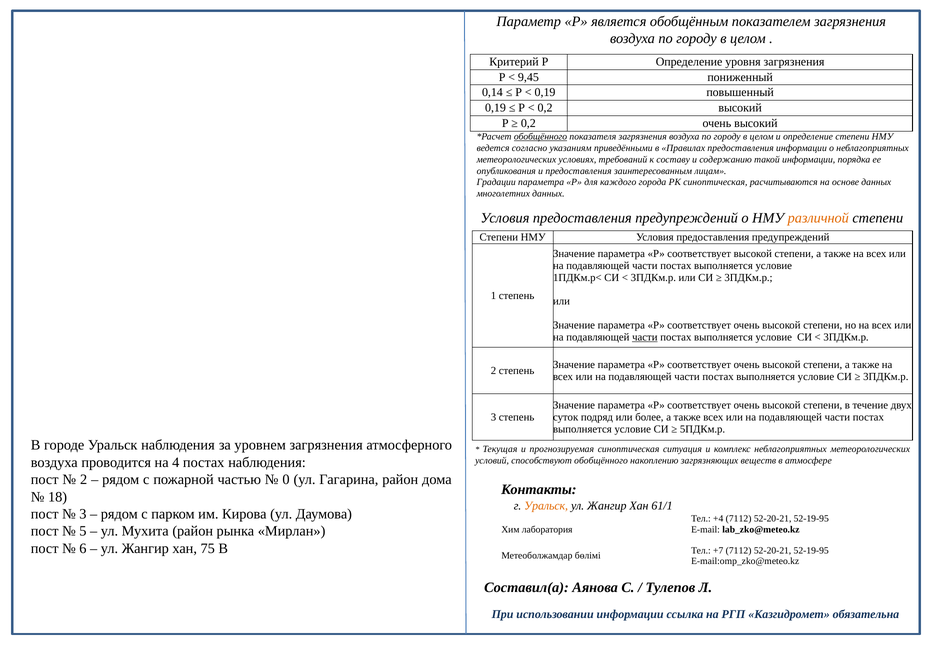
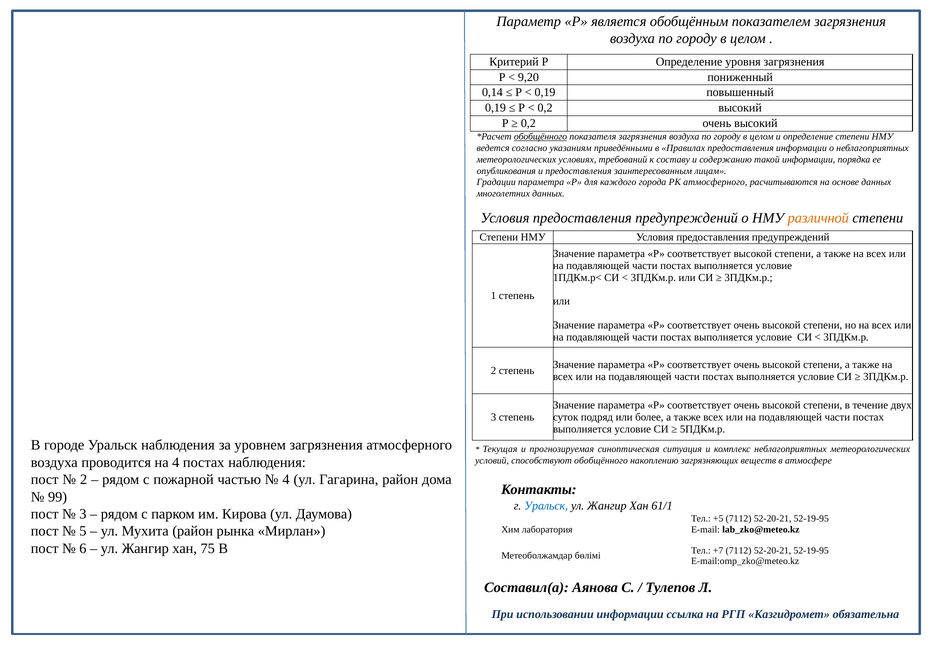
9,45: 9,45 -> 9,20
РК синоптическая: синоптическая -> атмосферного
части at (645, 337) underline: present -> none
0 at (286, 480): 0 -> 4
18: 18 -> 99
Уральск at (546, 506) colour: orange -> blue
+4: +4 -> +5
